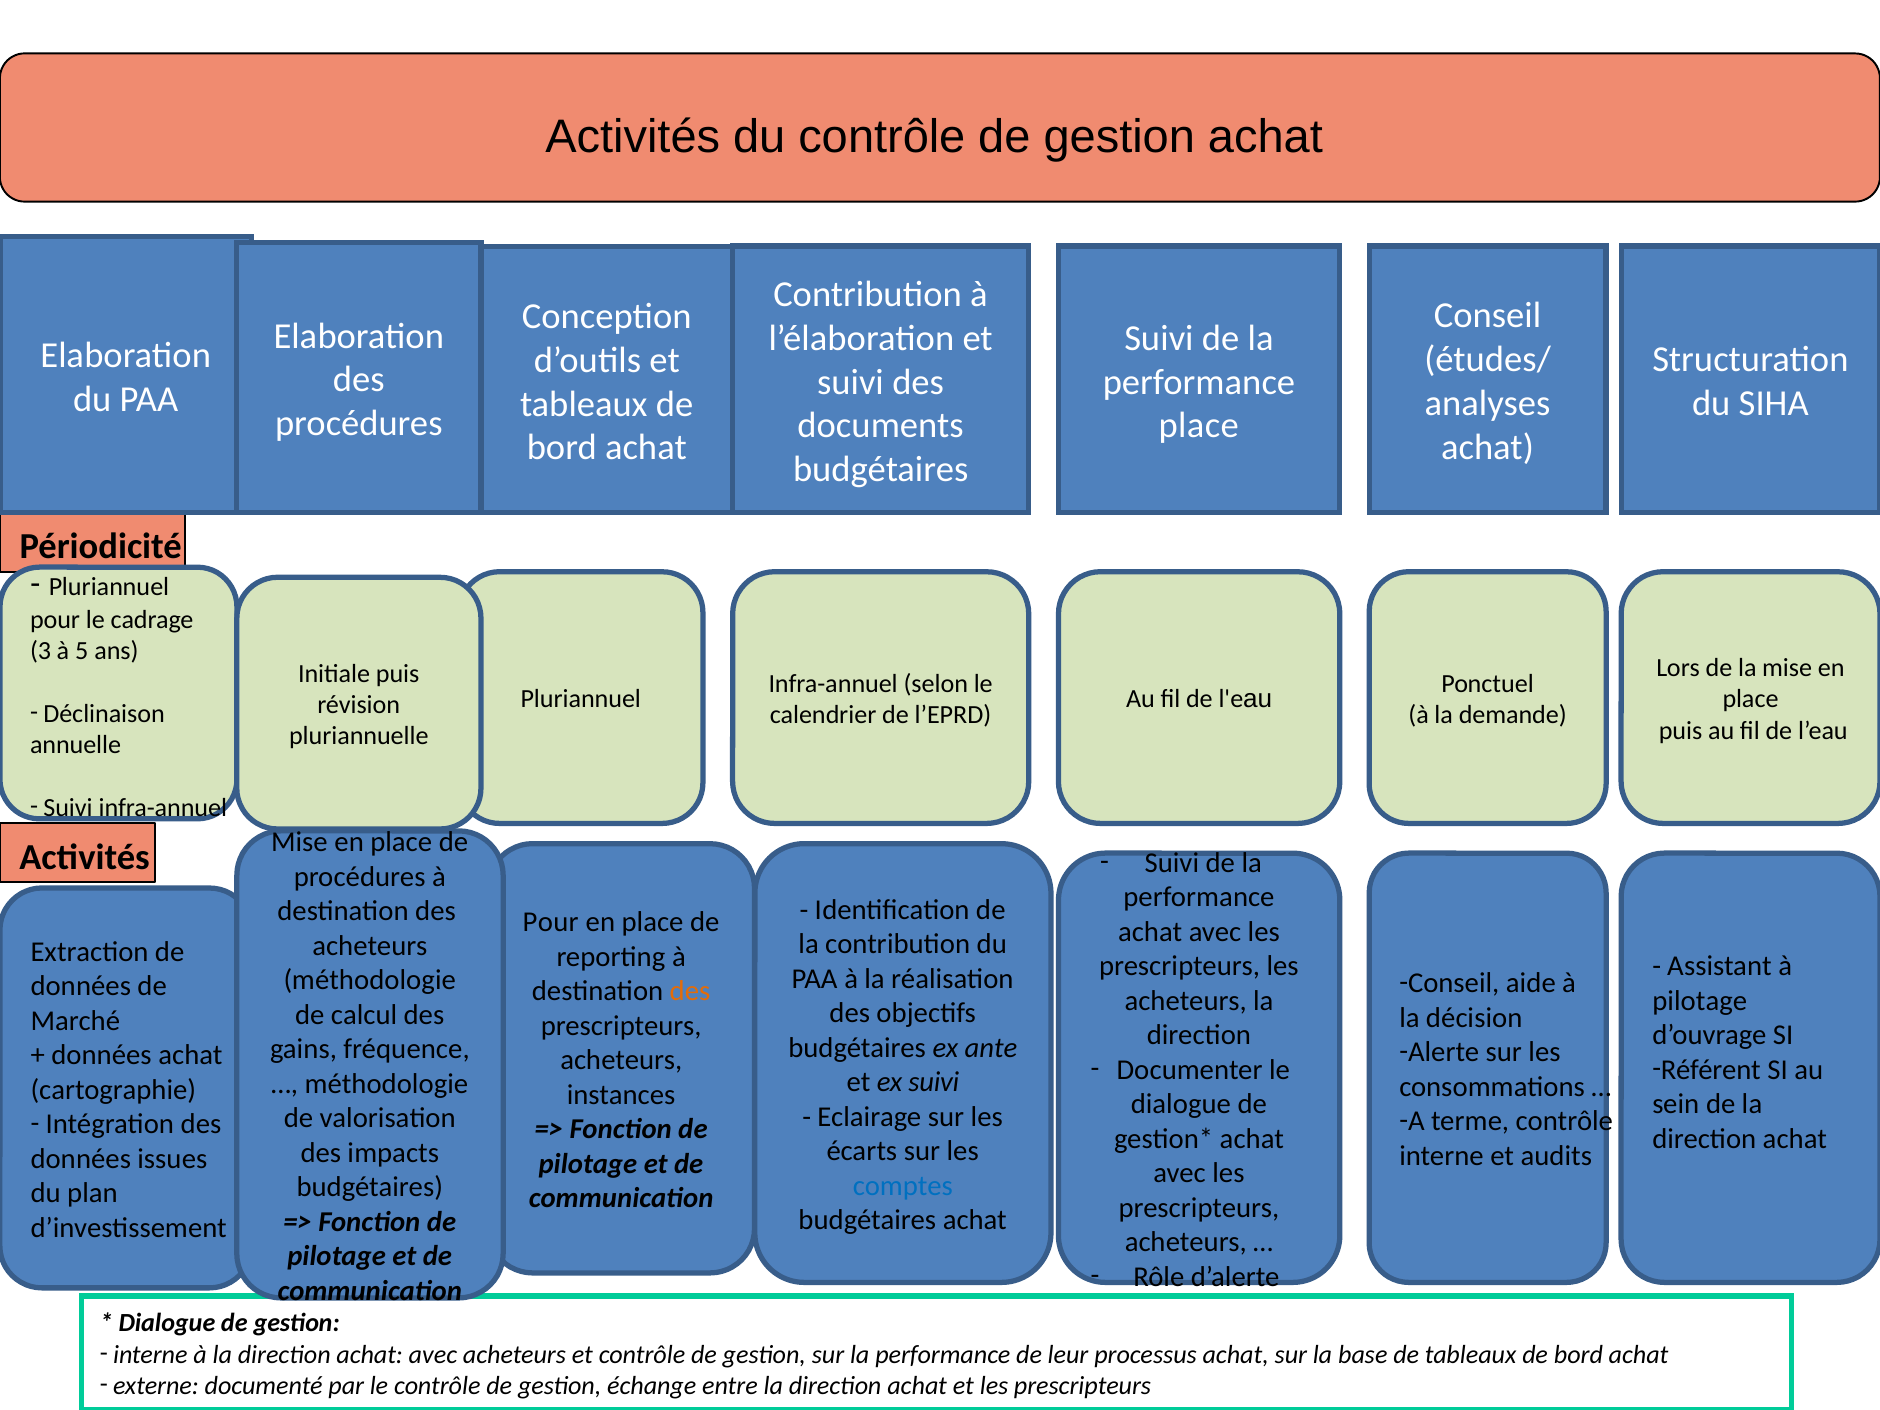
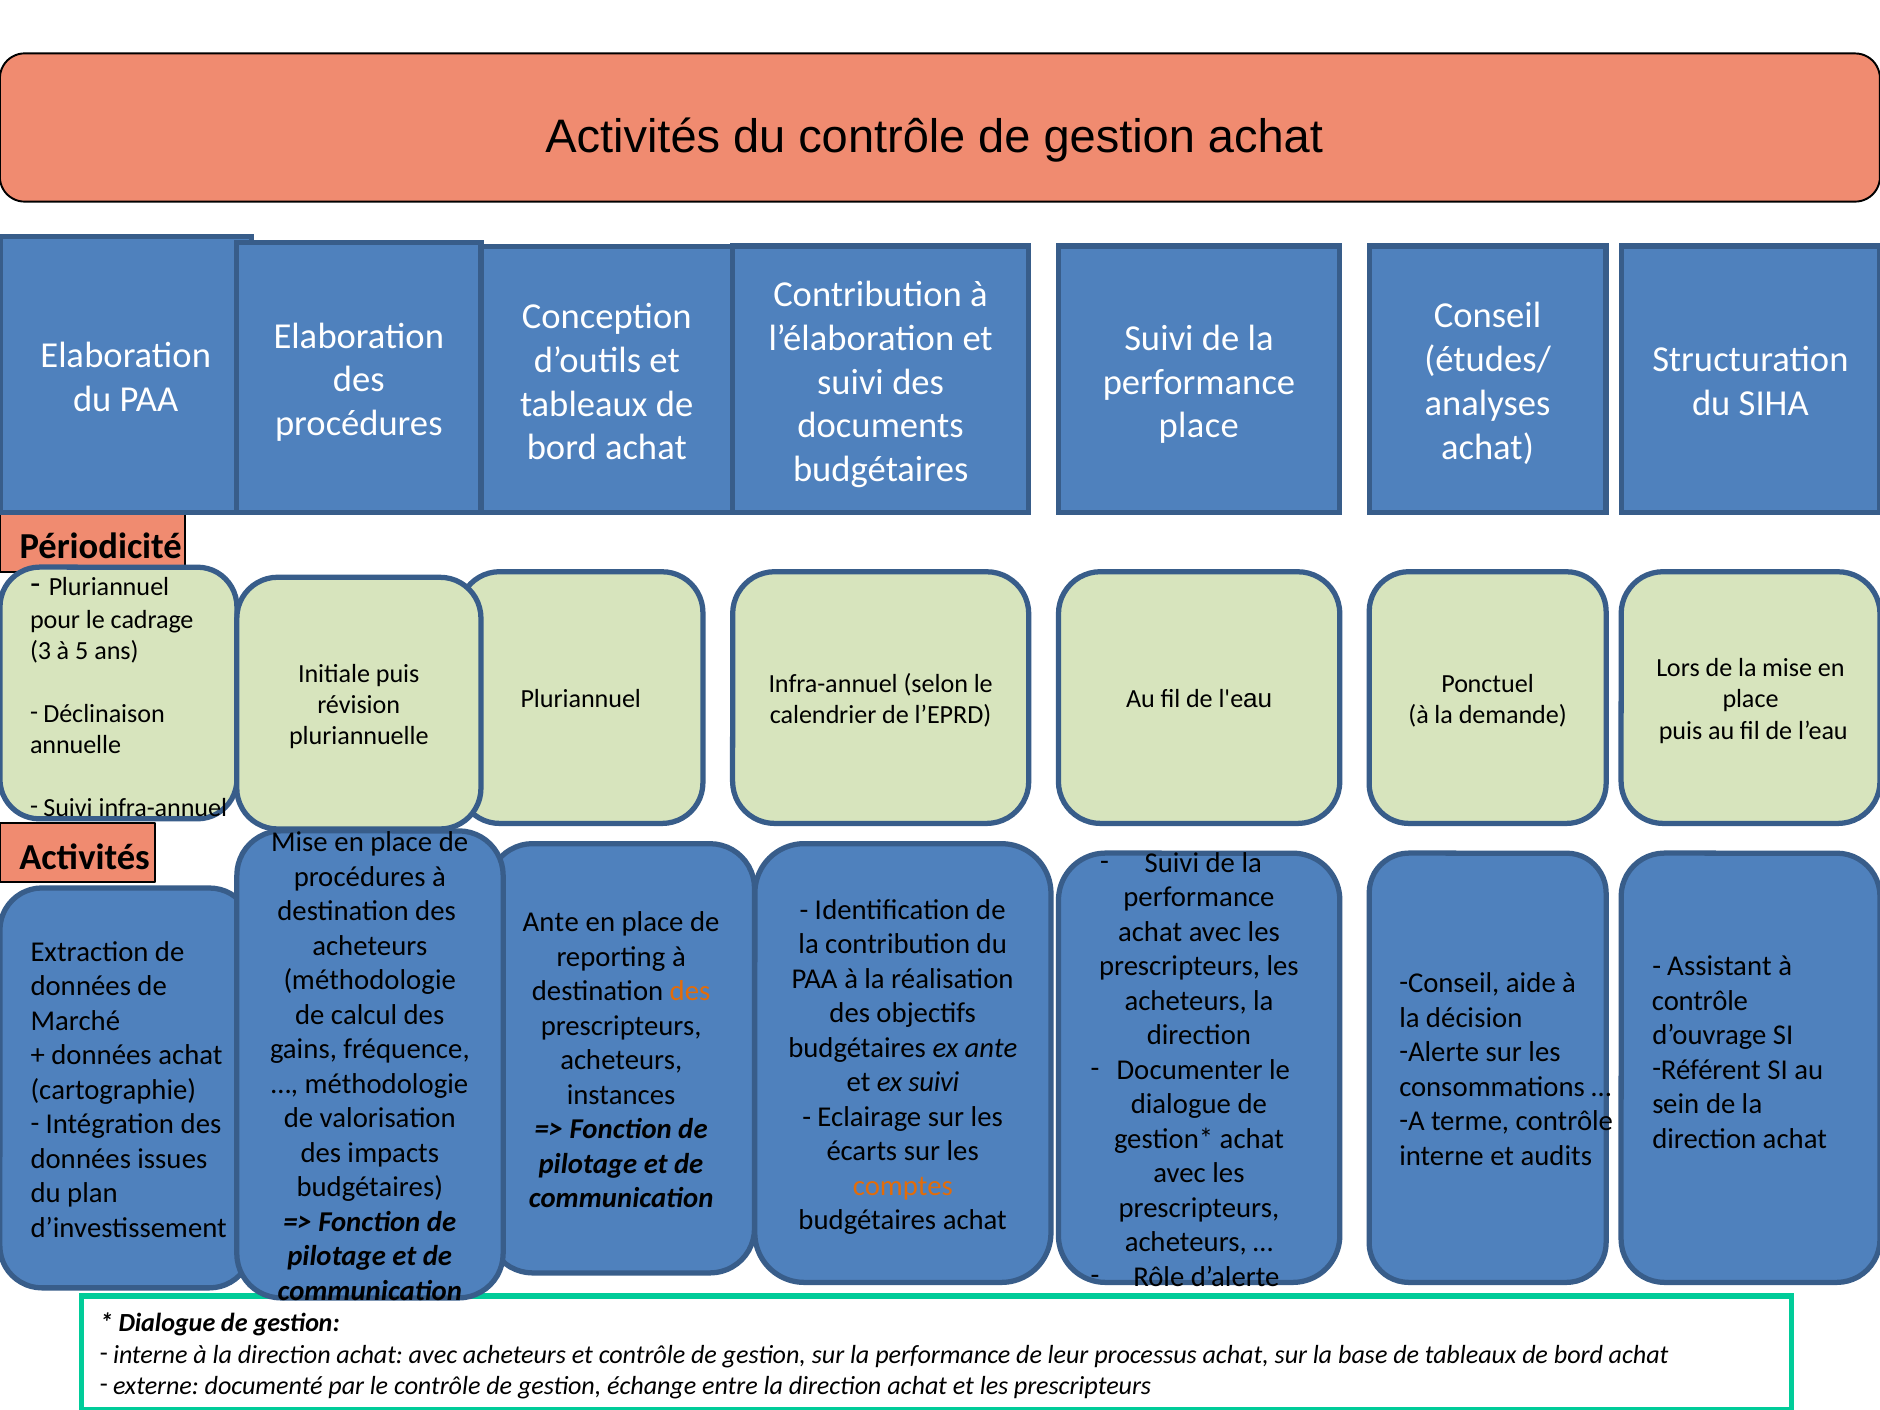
Pour at (551, 922): Pour -> Ante
pilotage at (1700, 1001): pilotage -> contrôle
comptes colour: blue -> orange
